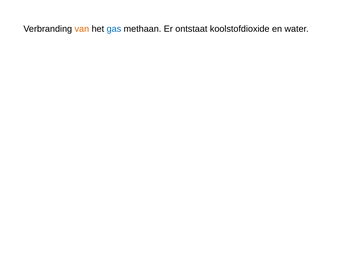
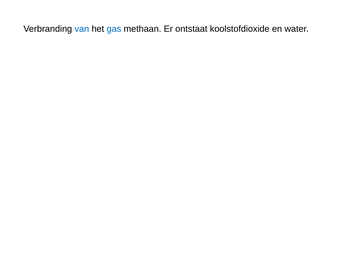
van colour: orange -> blue
